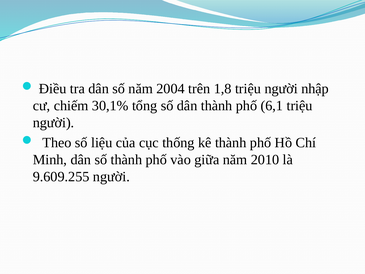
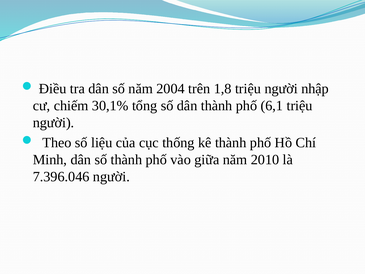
9.609.255: 9.609.255 -> 7.396.046
